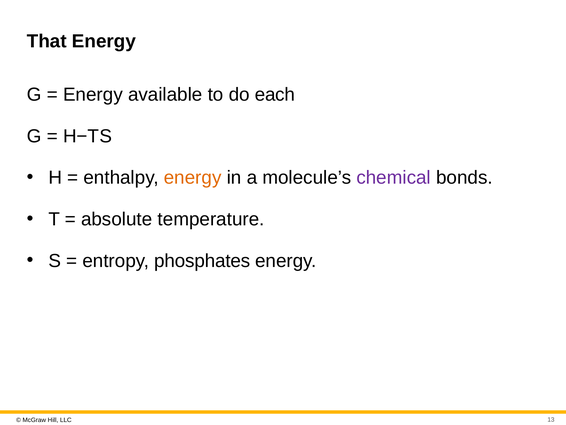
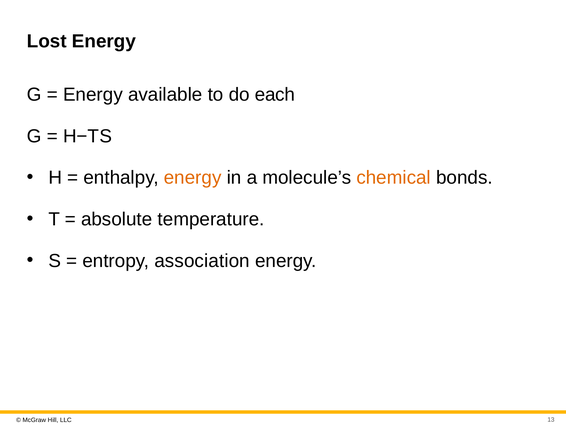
That: That -> Lost
chemical colour: purple -> orange
phosphates: phosphates -> association
